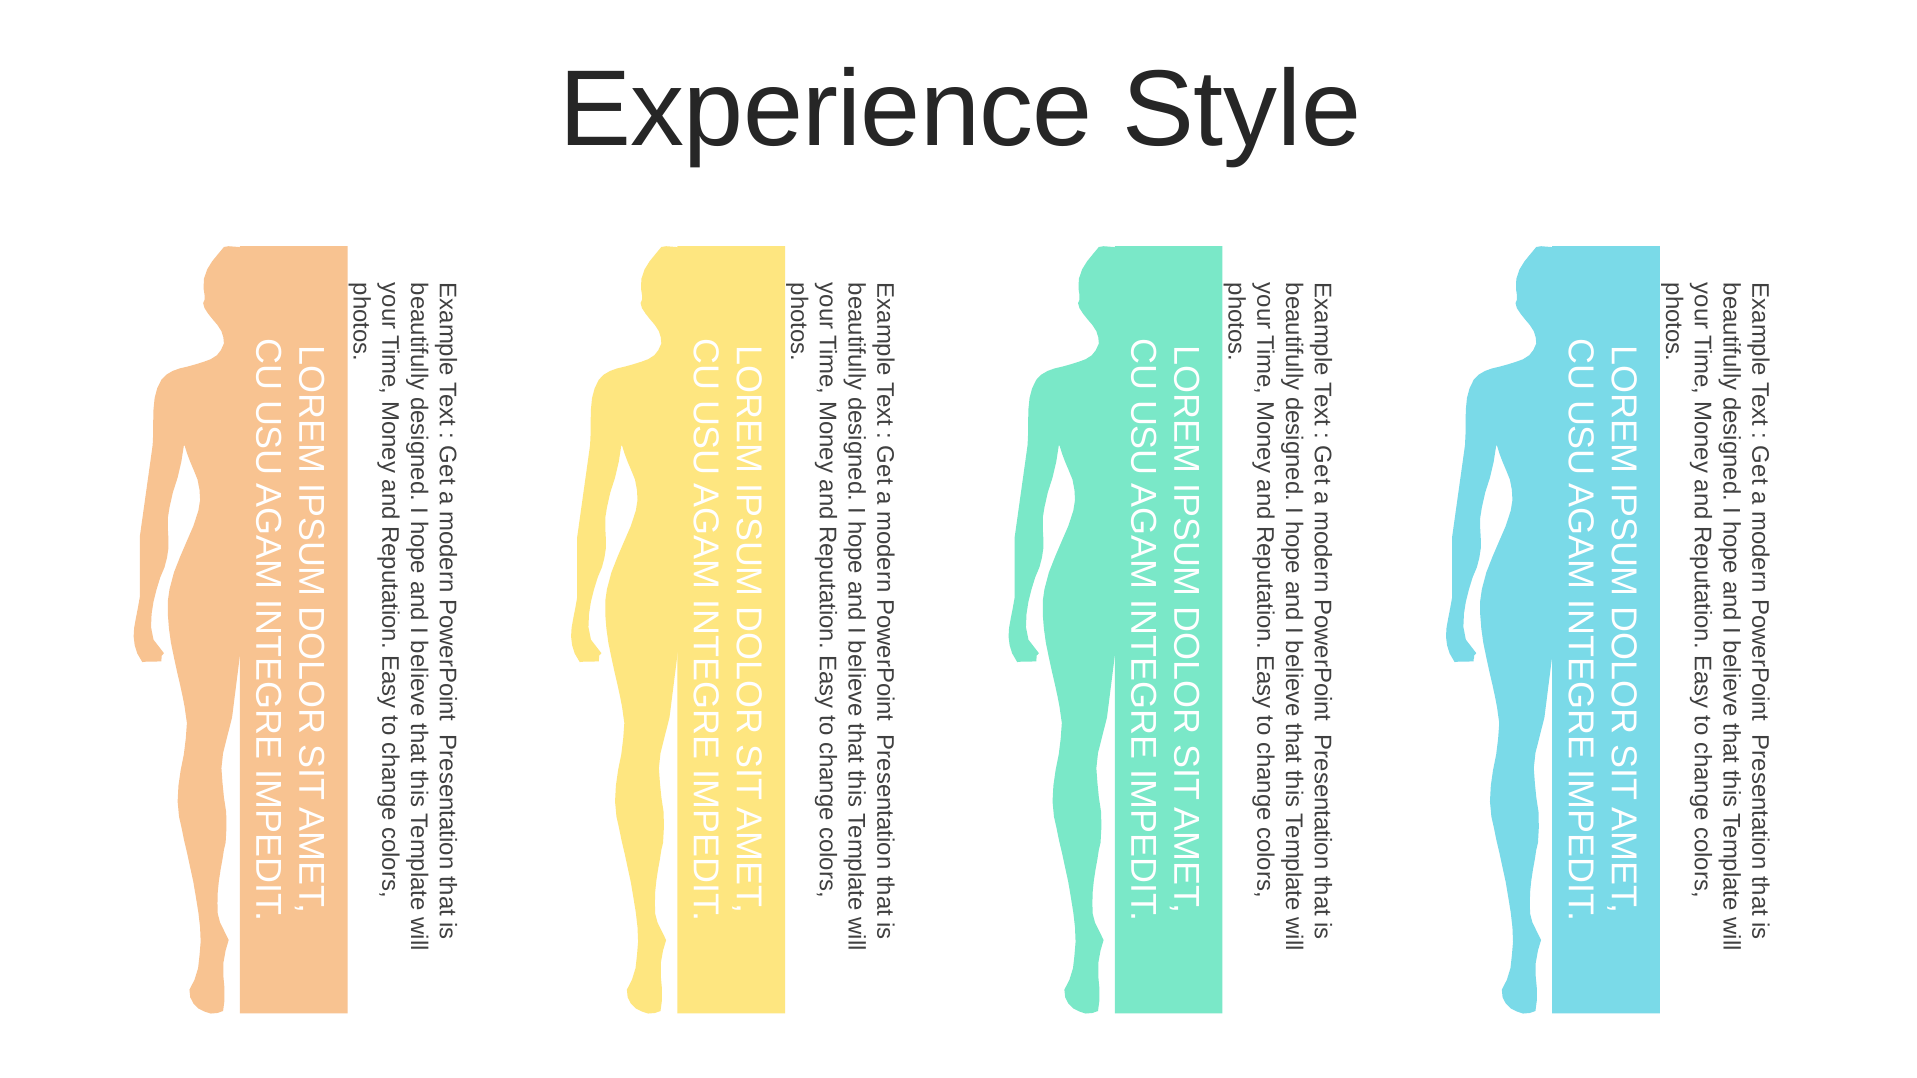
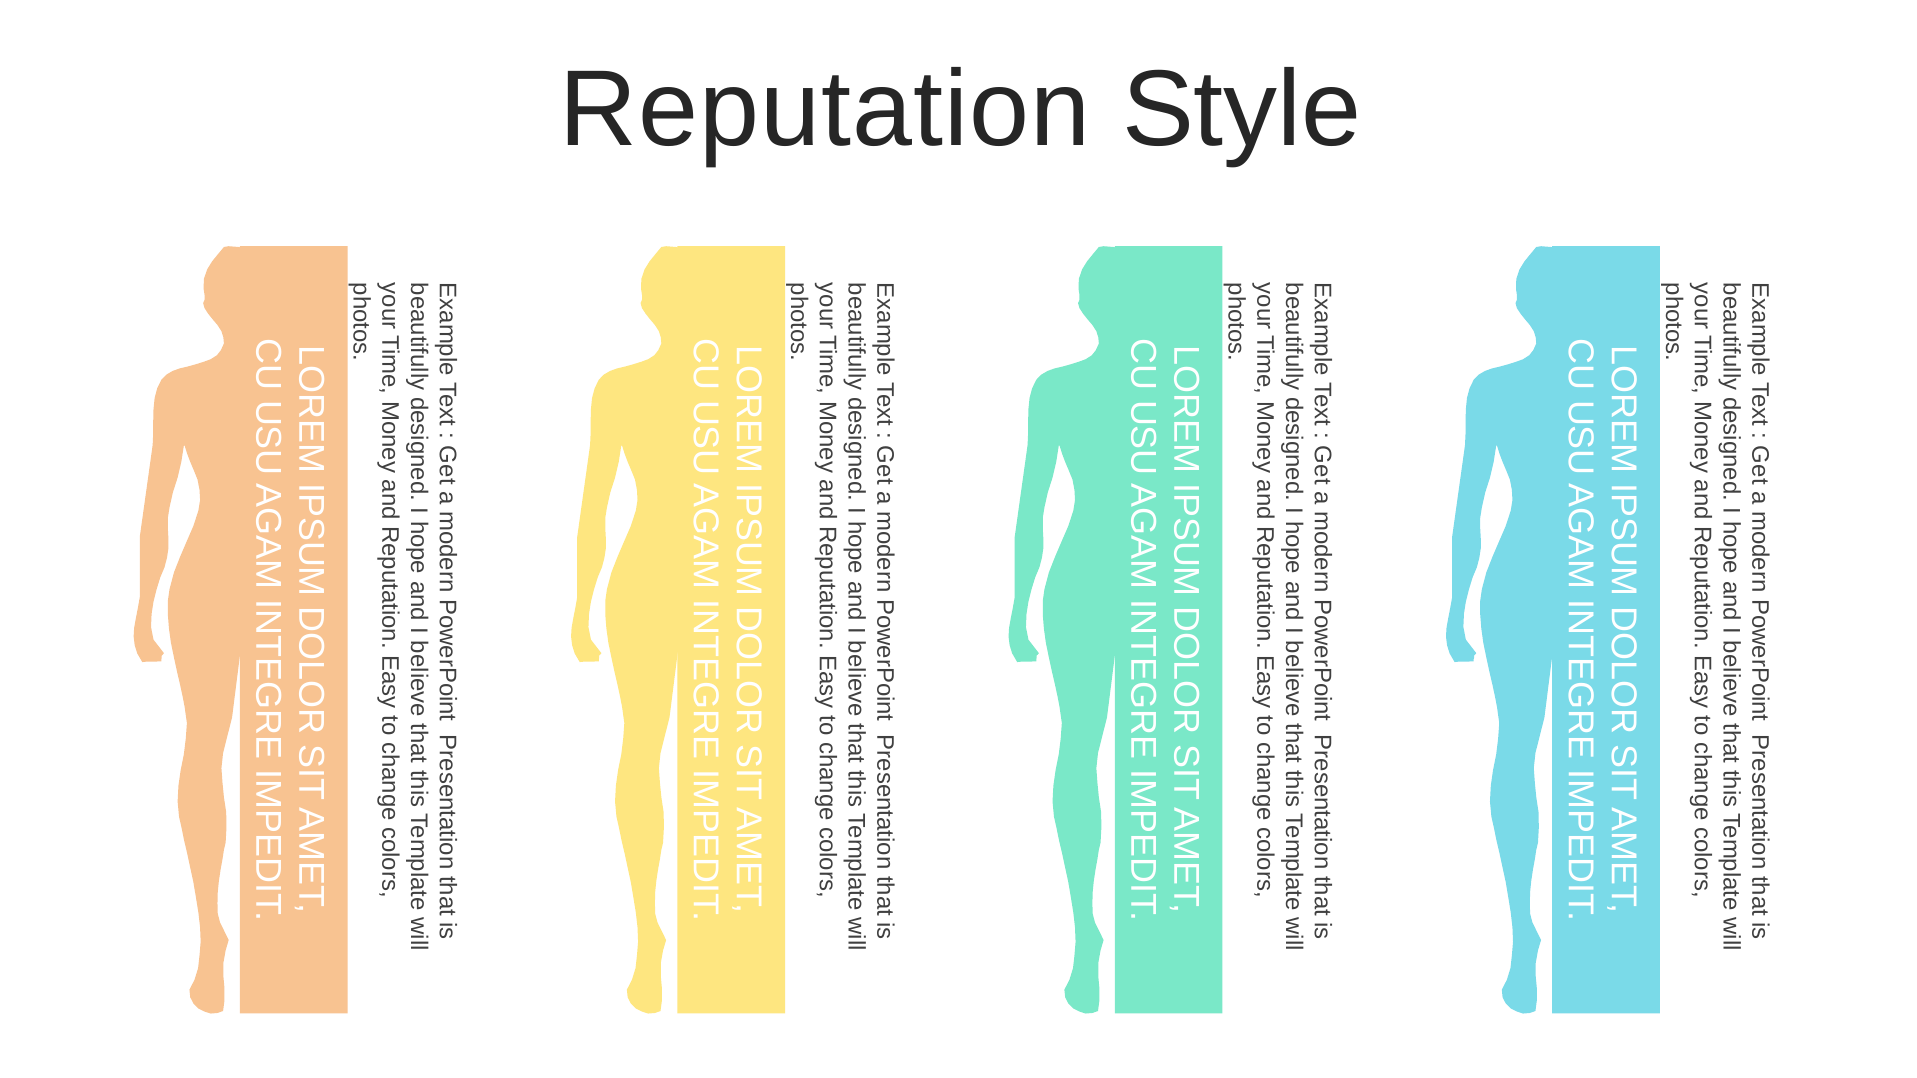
Experience: Experience -> Reputation
